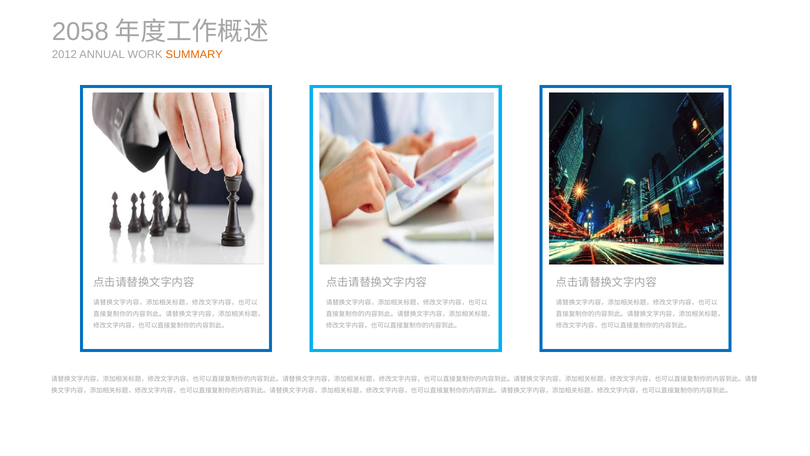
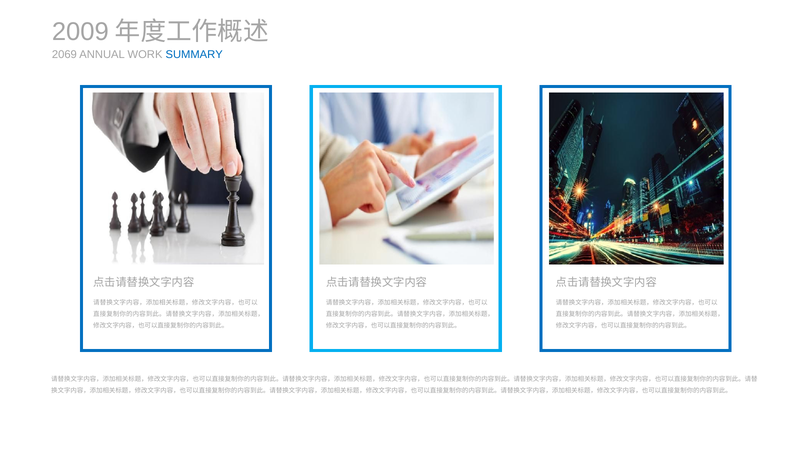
2058: 2058 -> 2009
2012: 2012 -> 2069
SUMMARY colour: orange -> blue
